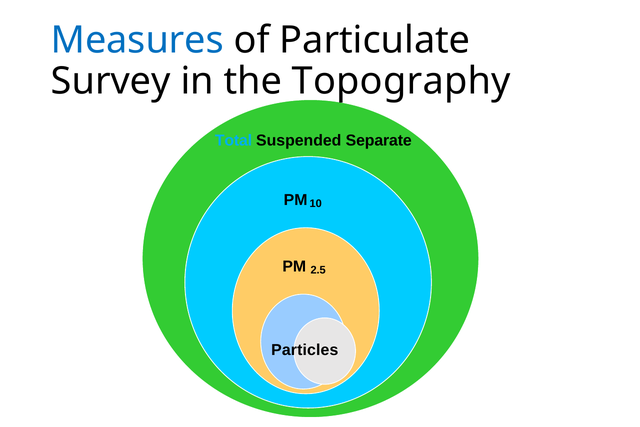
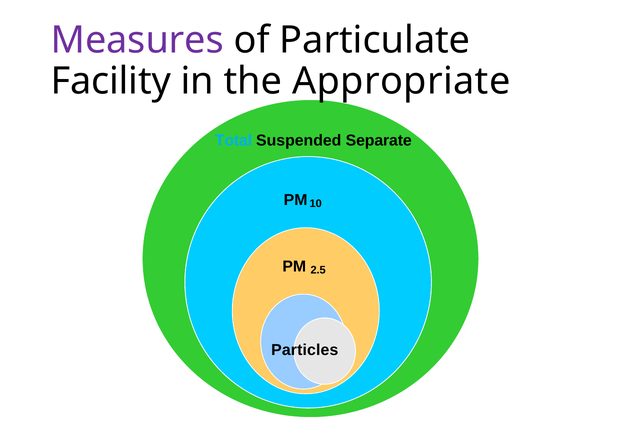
Measures colour: blue -> purple
Survey: Survey -> Facility
Topography: Topography -> Appropriate
